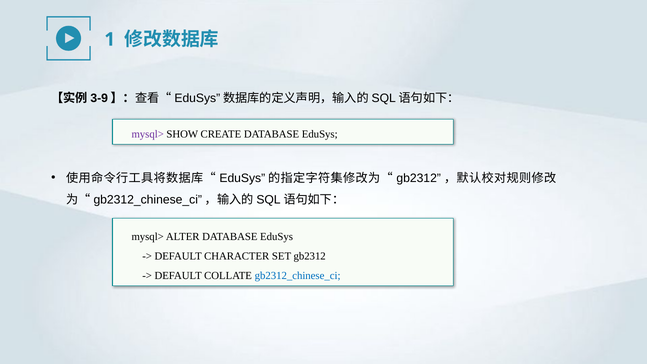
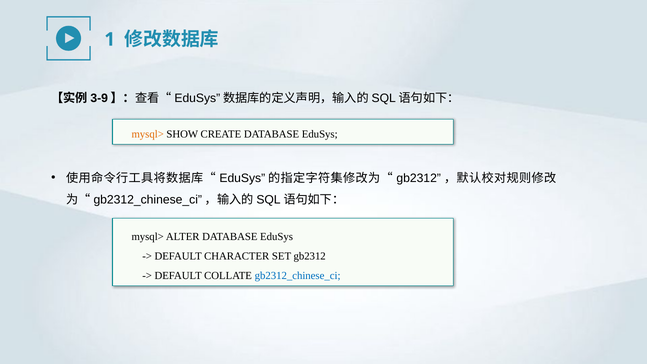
mysql> at (148, 134) colour: purple -> orange
